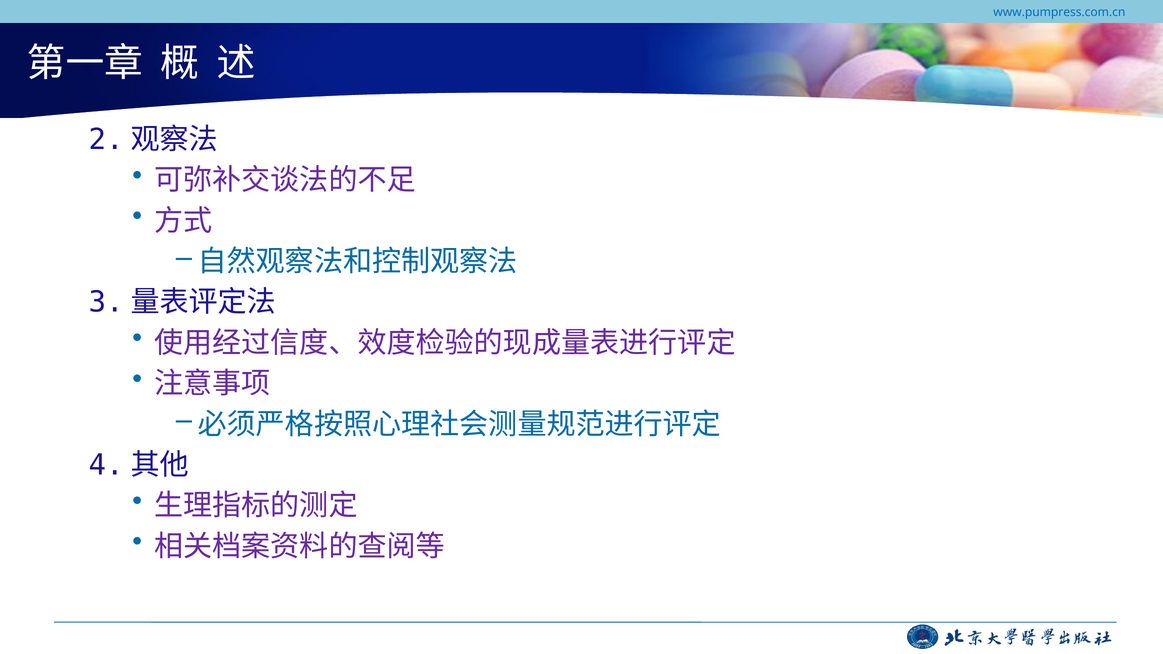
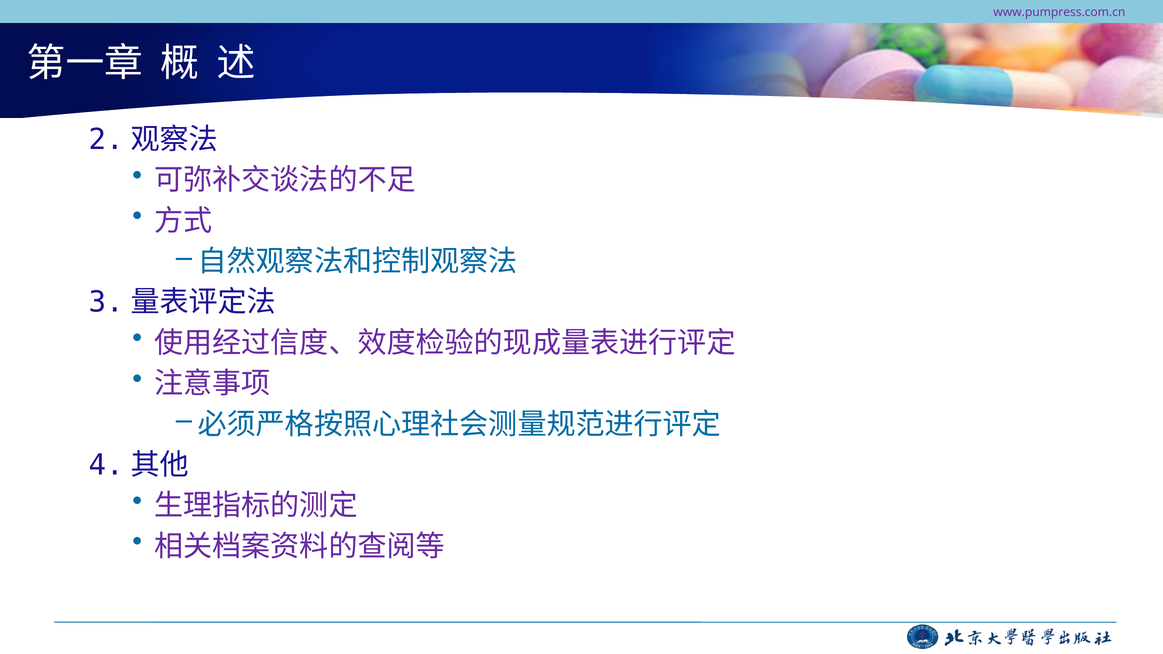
www.pumpress.com.cn colour: blue -> purple
